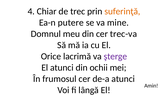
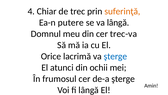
va mine: mine -> lângă
şterge at (115, 56) colour: purple -> blue
de-a atunci: atunci -> şterge
